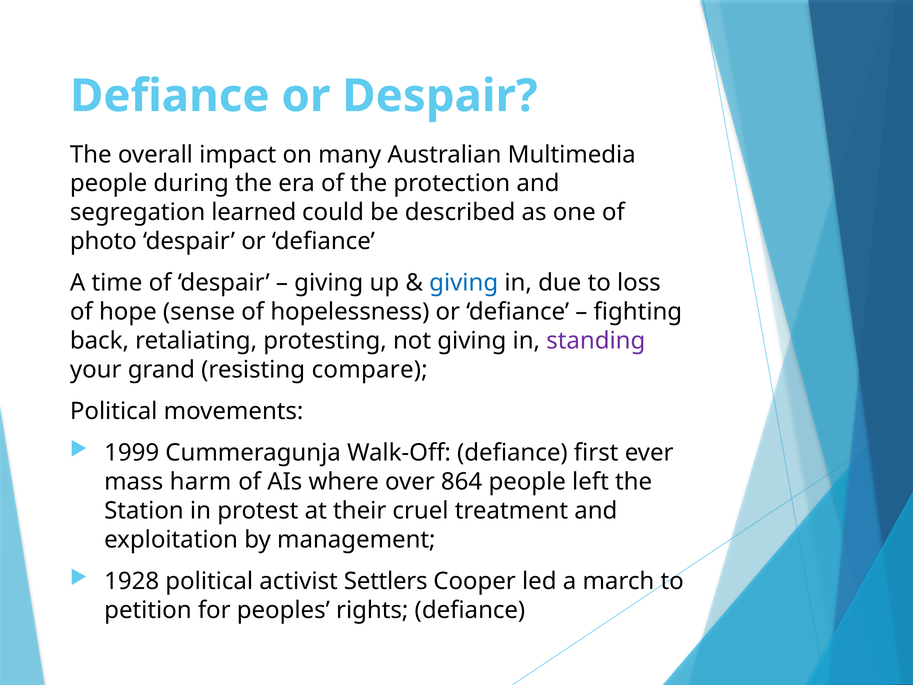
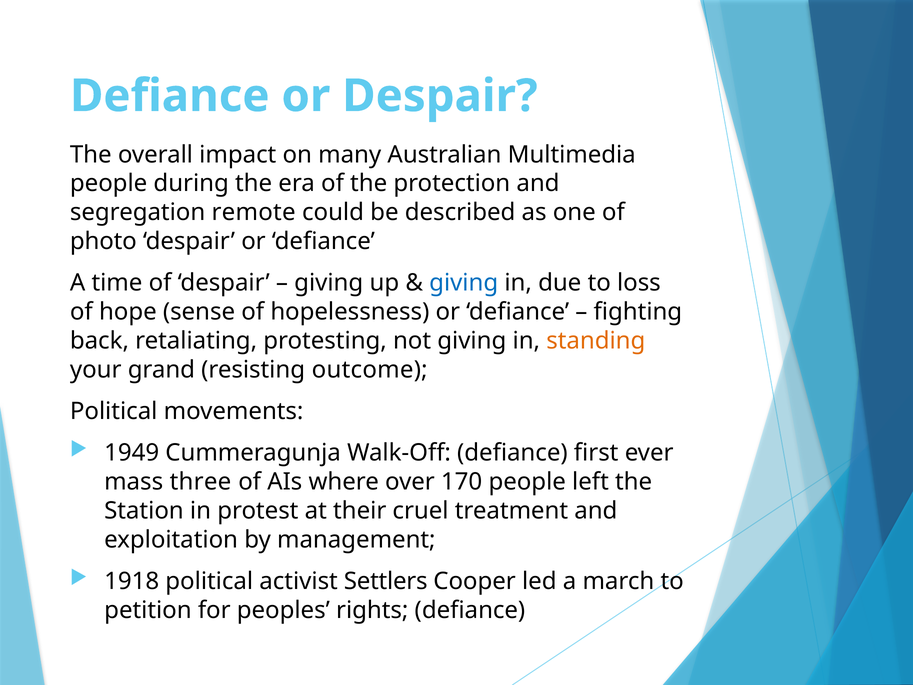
learned: learned -> remote
standing colour: purple -> orange
compare: compare -> outcome
1999: 1999 -> 1949
harm: harm -> three
864: 864 -> 170
1928: 1928 -> 1918
